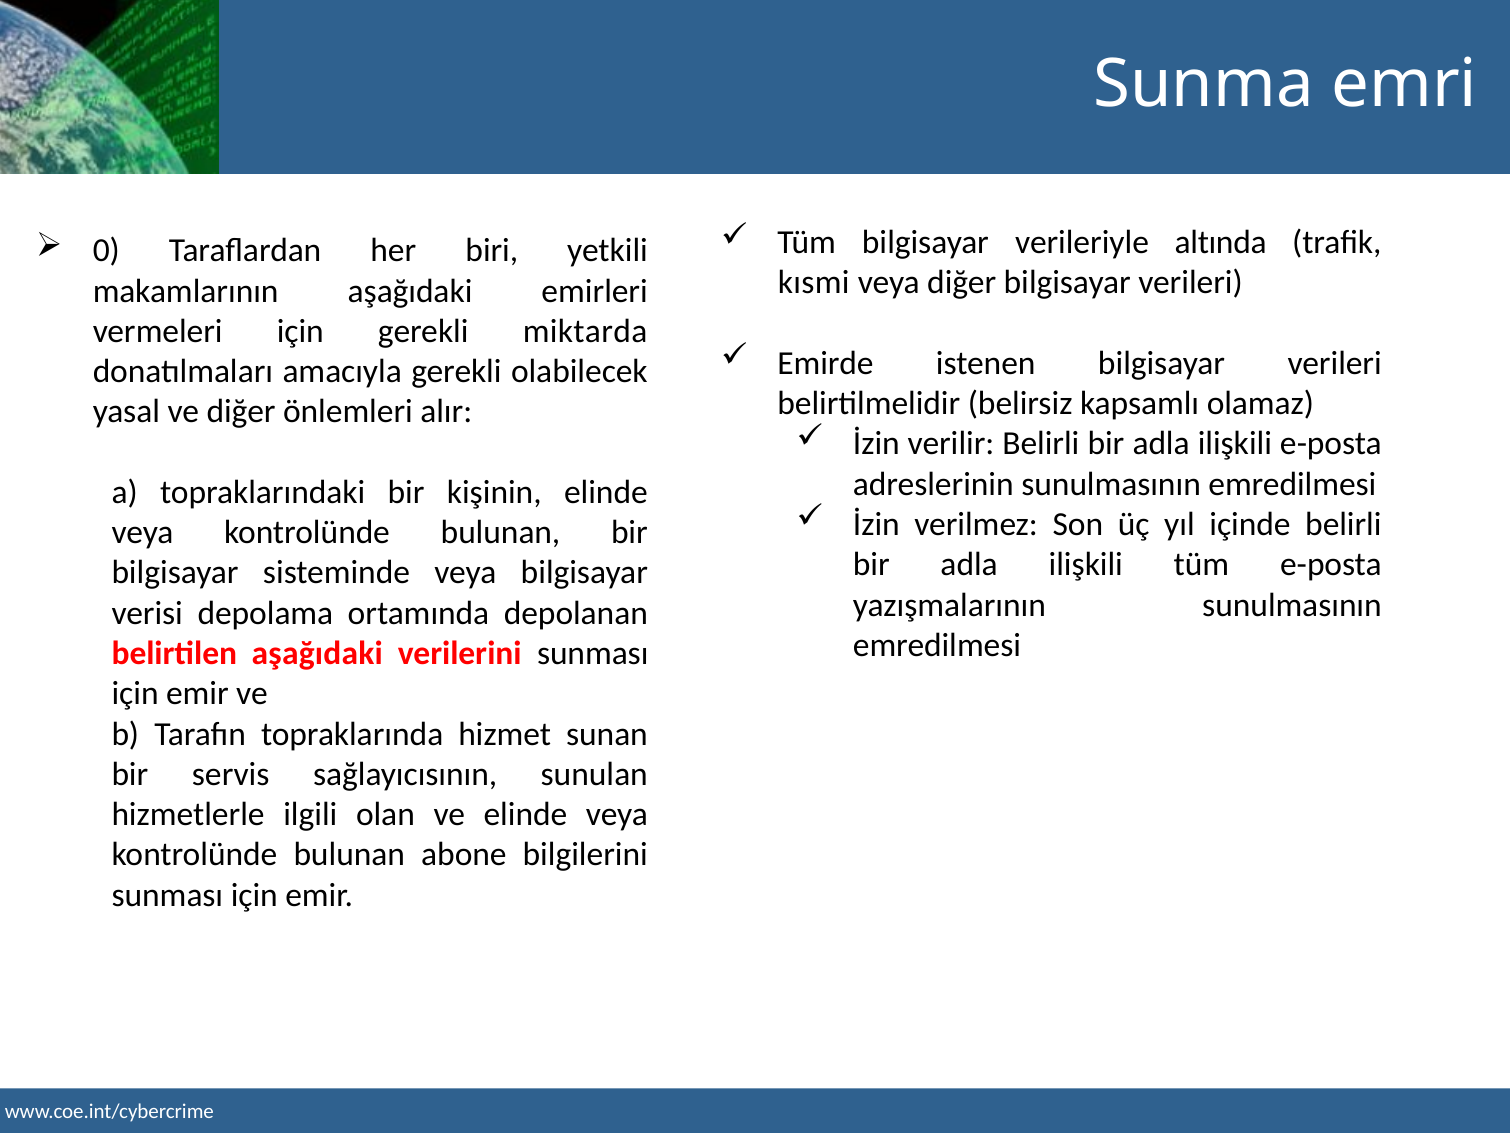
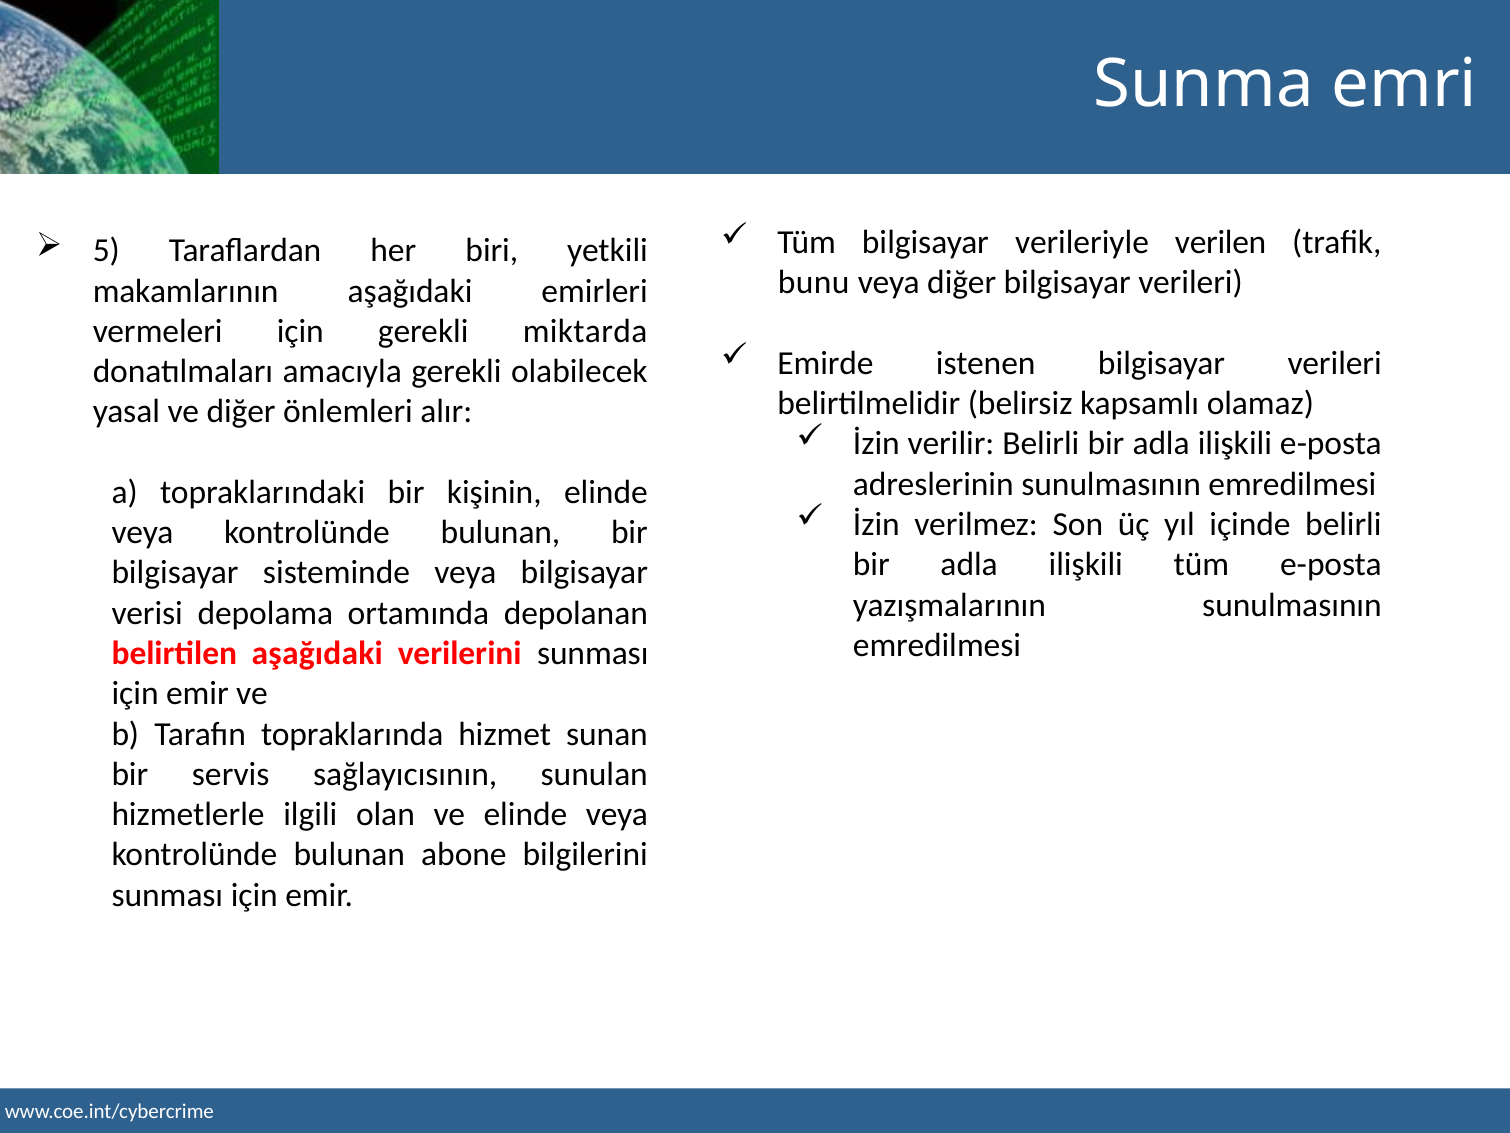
altında: altında -> verilen
0: 0 -> 5
kısmi: kısmi -> bunu
